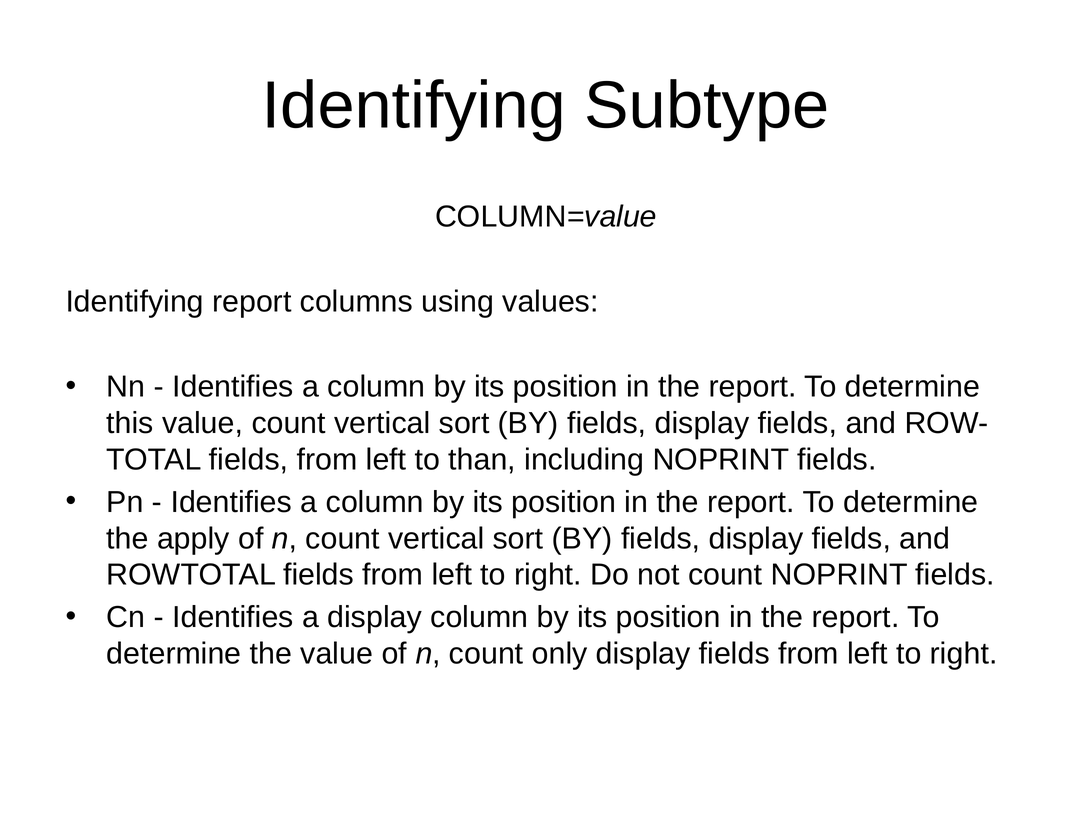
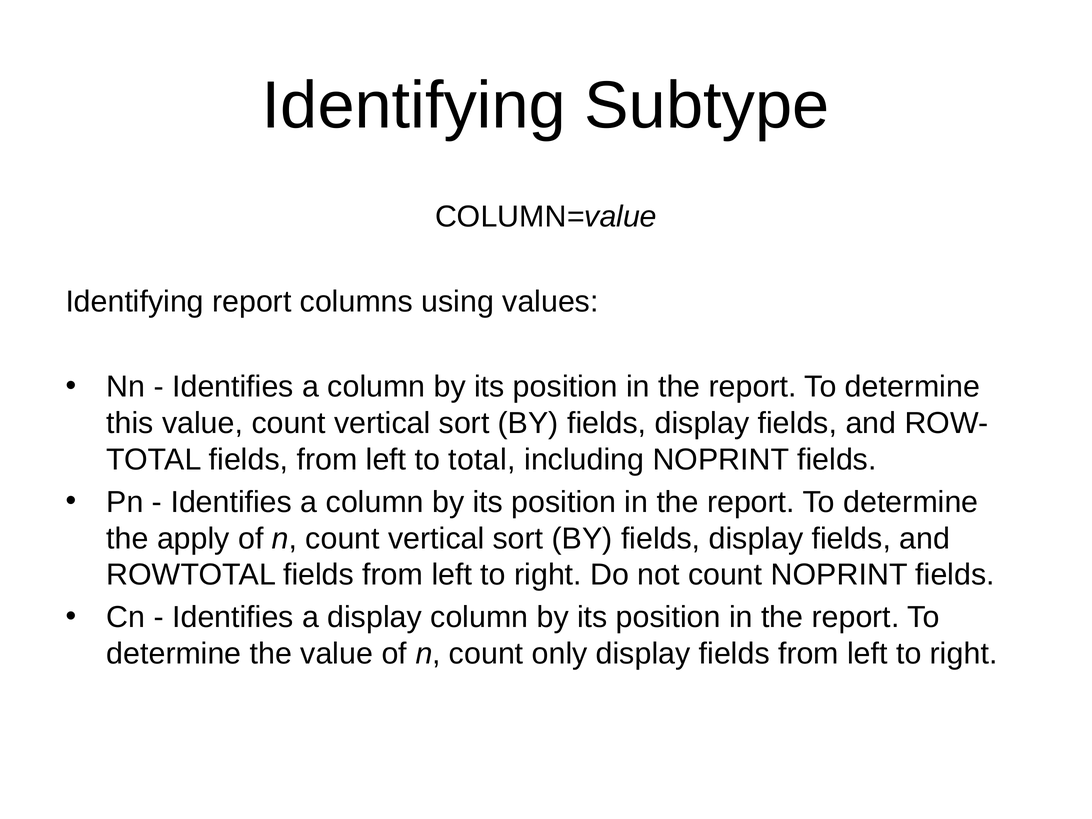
to than: than -> total
